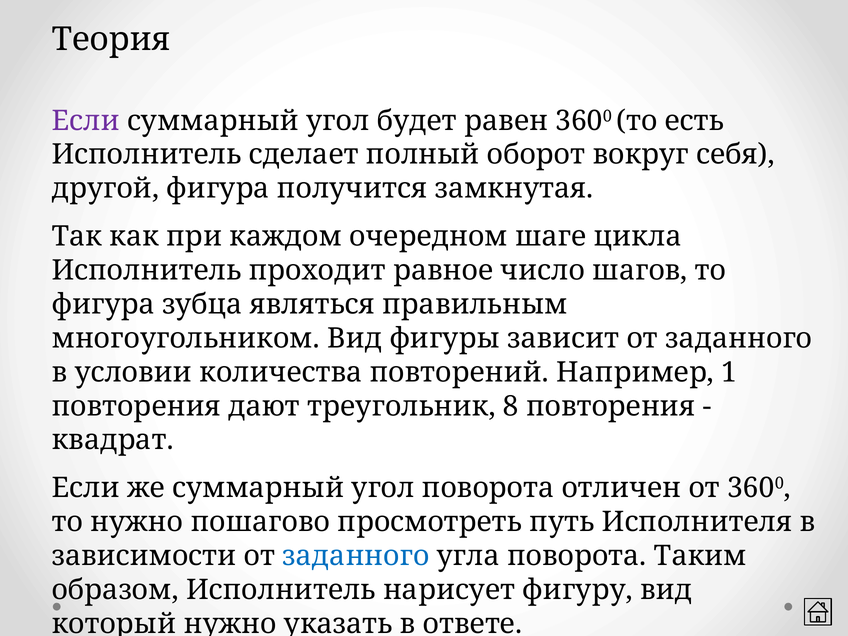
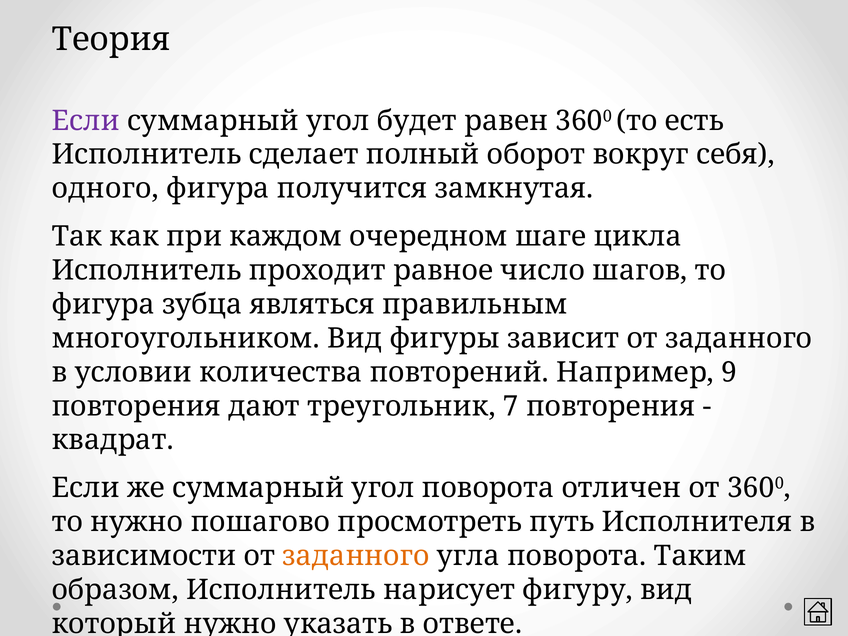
другой: другой -> одного
1: 1 -> 9
8: 8 -> 7
заданного at (356, 556) colour: blue -> orange
